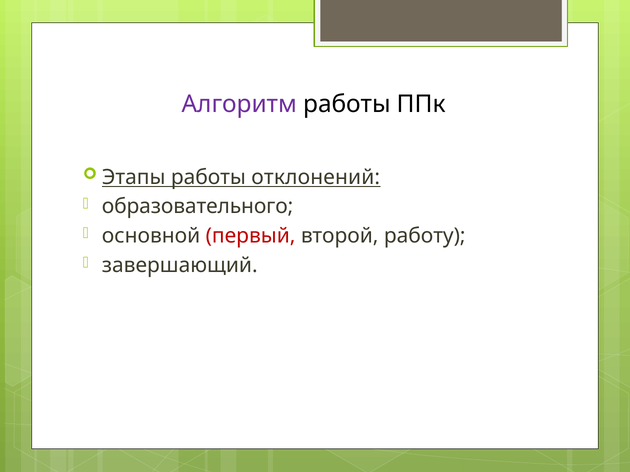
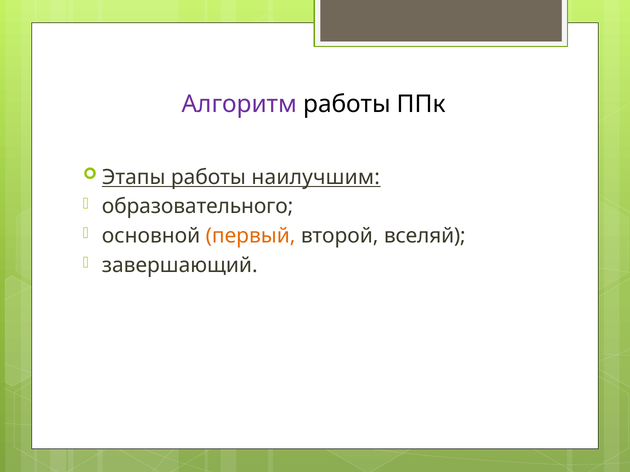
отклонений: отклонений -> наилучшим
первый colour: red -> orange
работу: работу -> вселяй
